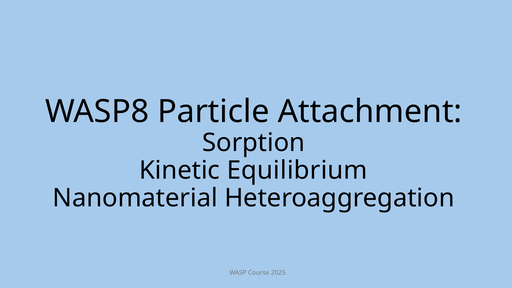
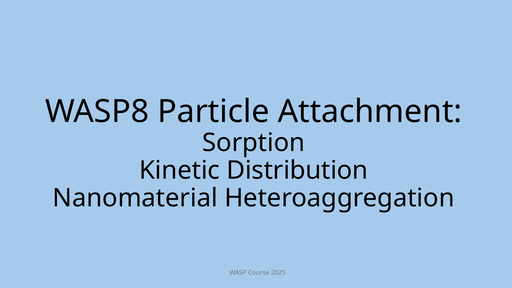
Equilibrium: Equilibrium -> Distribution
